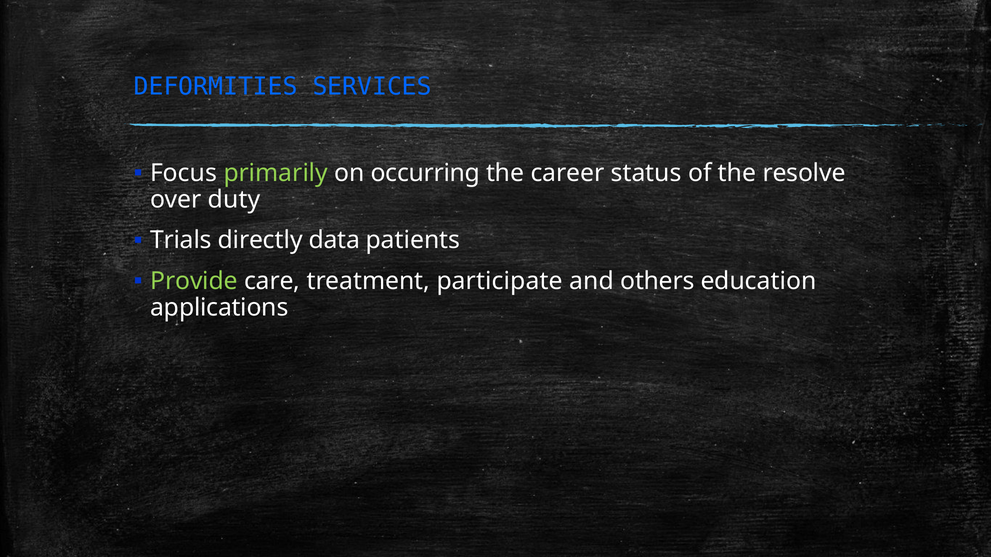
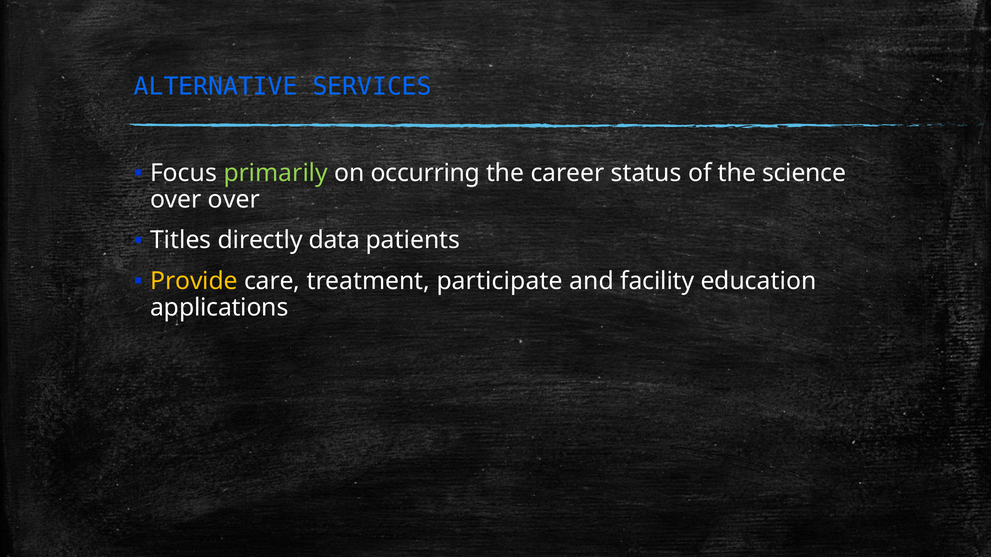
DEFORMITIES: DEFORMITIES -> ALTERNATIVE
resolve: resolve -> science
over duty: duty -> over
Trials: Trials -> Titles
Provide colour: light green -> yellow
others: others -> facility
